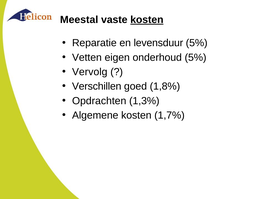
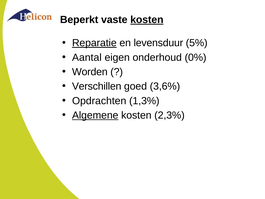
Meestal: Meestal -> Beperkt
Reparatie underline: none -> present
Vetten: Vetten -> Aantal
onderhoud 5%: 5% -> 0%
Vervolg: Vervolg -> Worden
1,8%: 1,8% -> 3,6%
Algemene underline: none -> present
1,7%: 1,7% -> 2,3%
